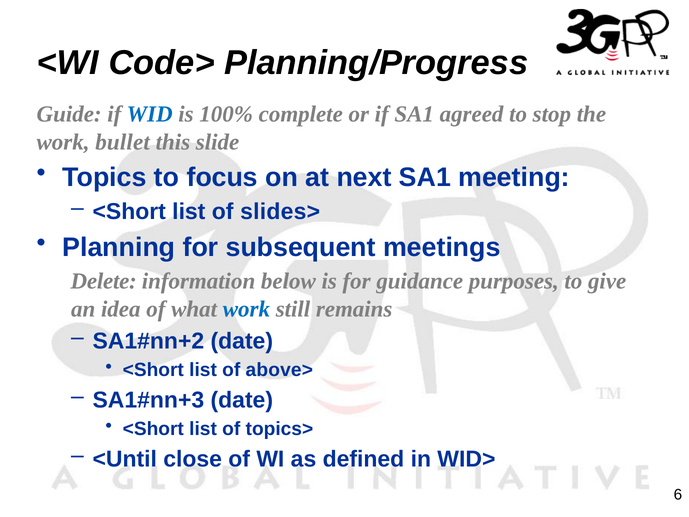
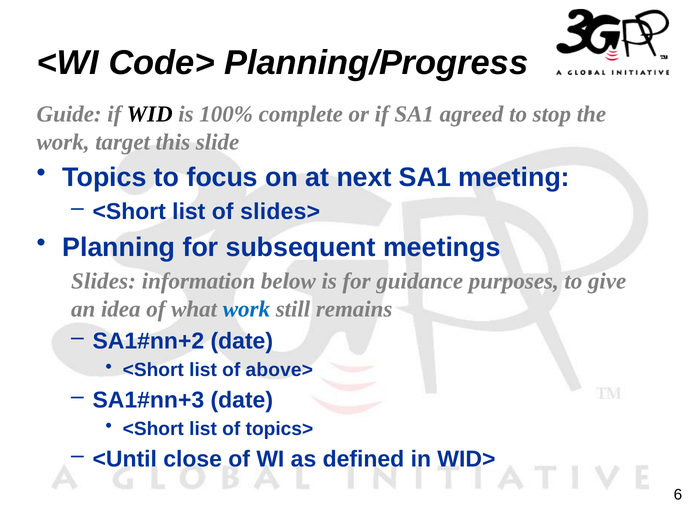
WID colour: blue -> black
bullet: bullet -> target
Delete: Delete -> Slides
